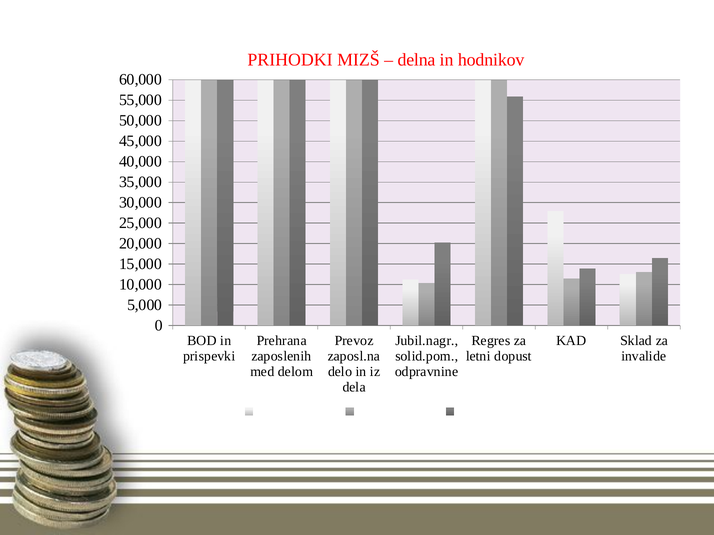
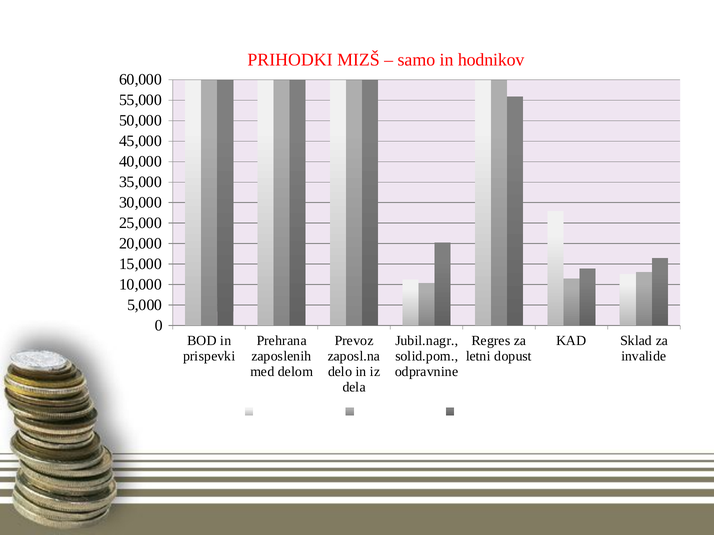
delna: delna -> samo
